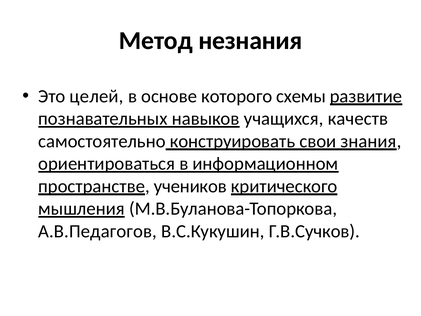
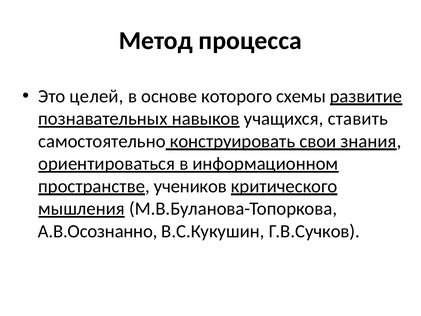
незнания: незнания -> процесса
качеств: качеств -> ставить
А.В.Педагогов: А.В.Педагогов -> А.В.Осознанно
